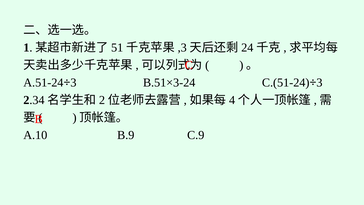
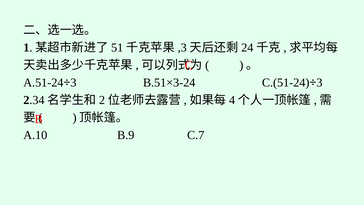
C.9: C.9 -> C.7
